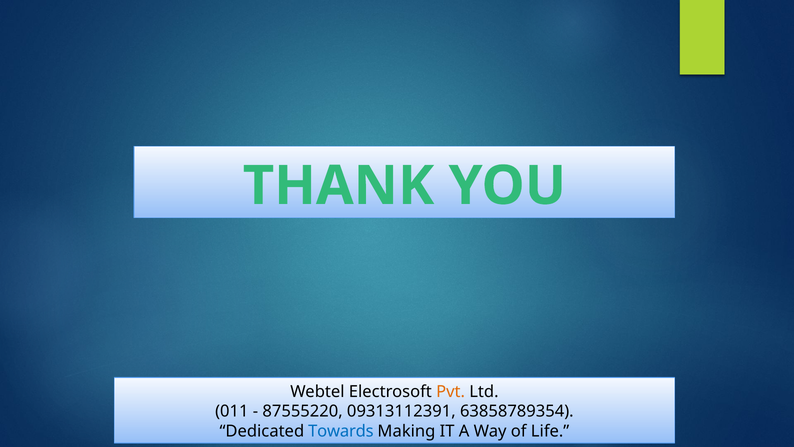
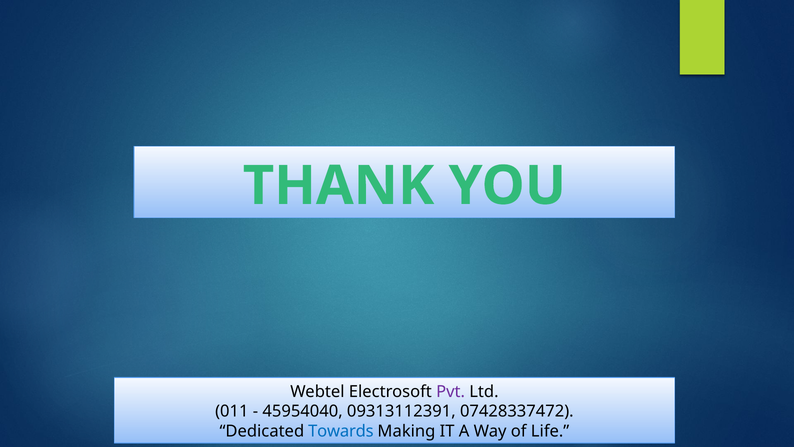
Pvt colour: orange -> purple
87555220: 87555220 -> 45954040
63858789354: 63858789354 -> 07428337472
